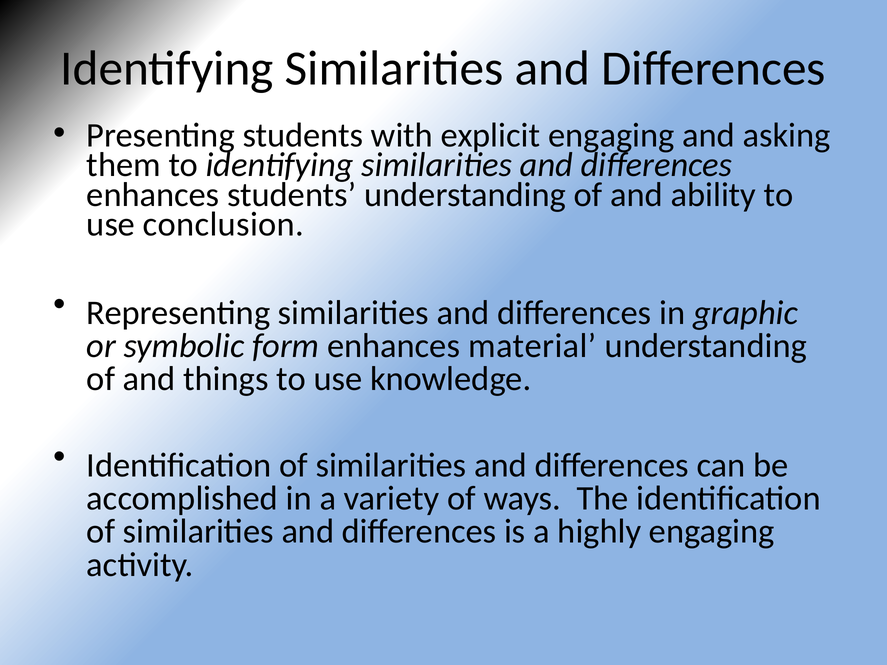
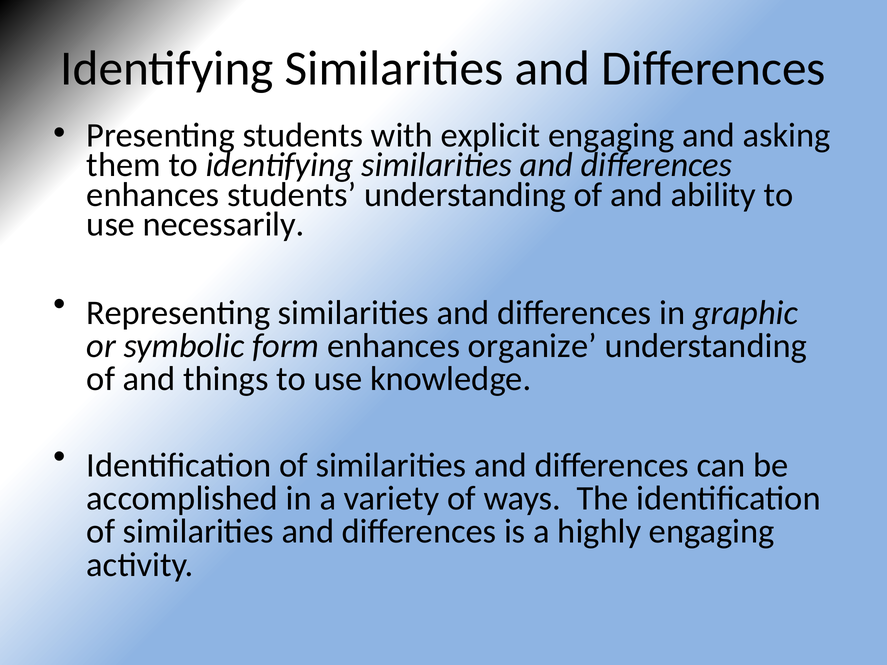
conclusion: conclusion -> necessarily
material: material -> organize
